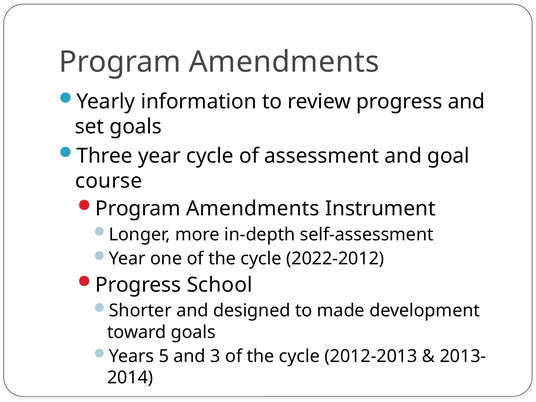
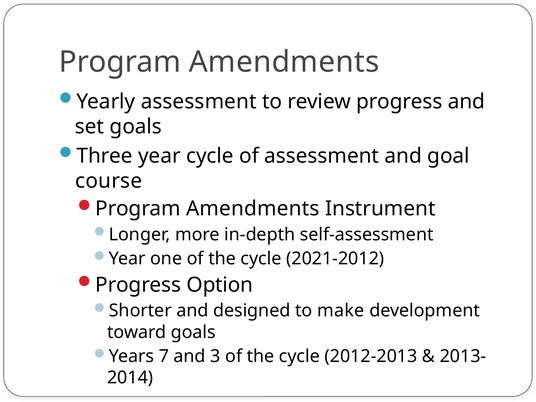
Yearly information: information -> assessment
2022-2012: 2022-2012 -> 2021-2012
School: School -> Option
made: made -> make
5: 5 -> 7
